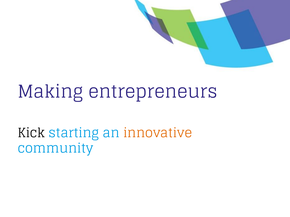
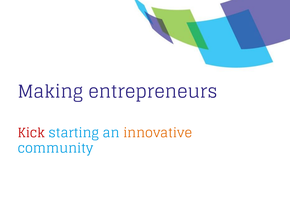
Kick colour: black -> red
